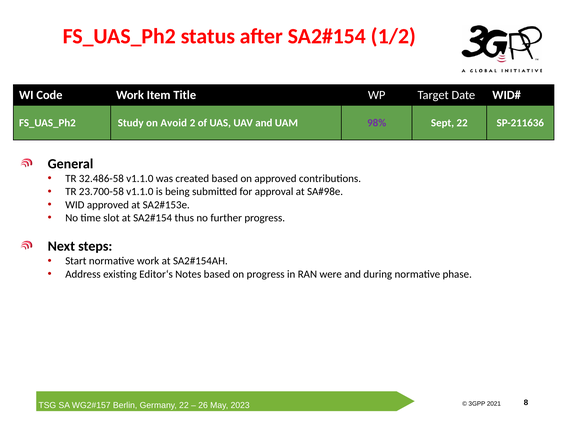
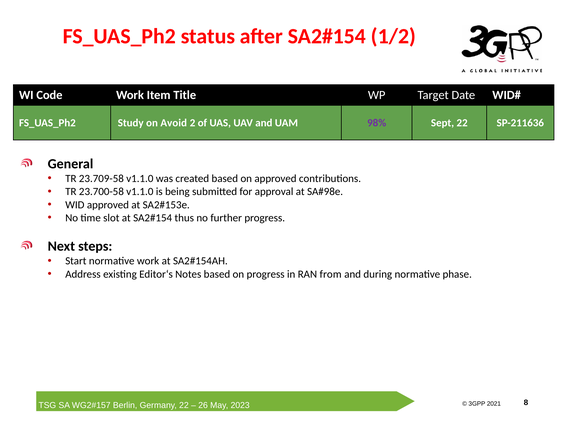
32.486-58: 32.486-58 -> 23.709-58
were: were -> from
